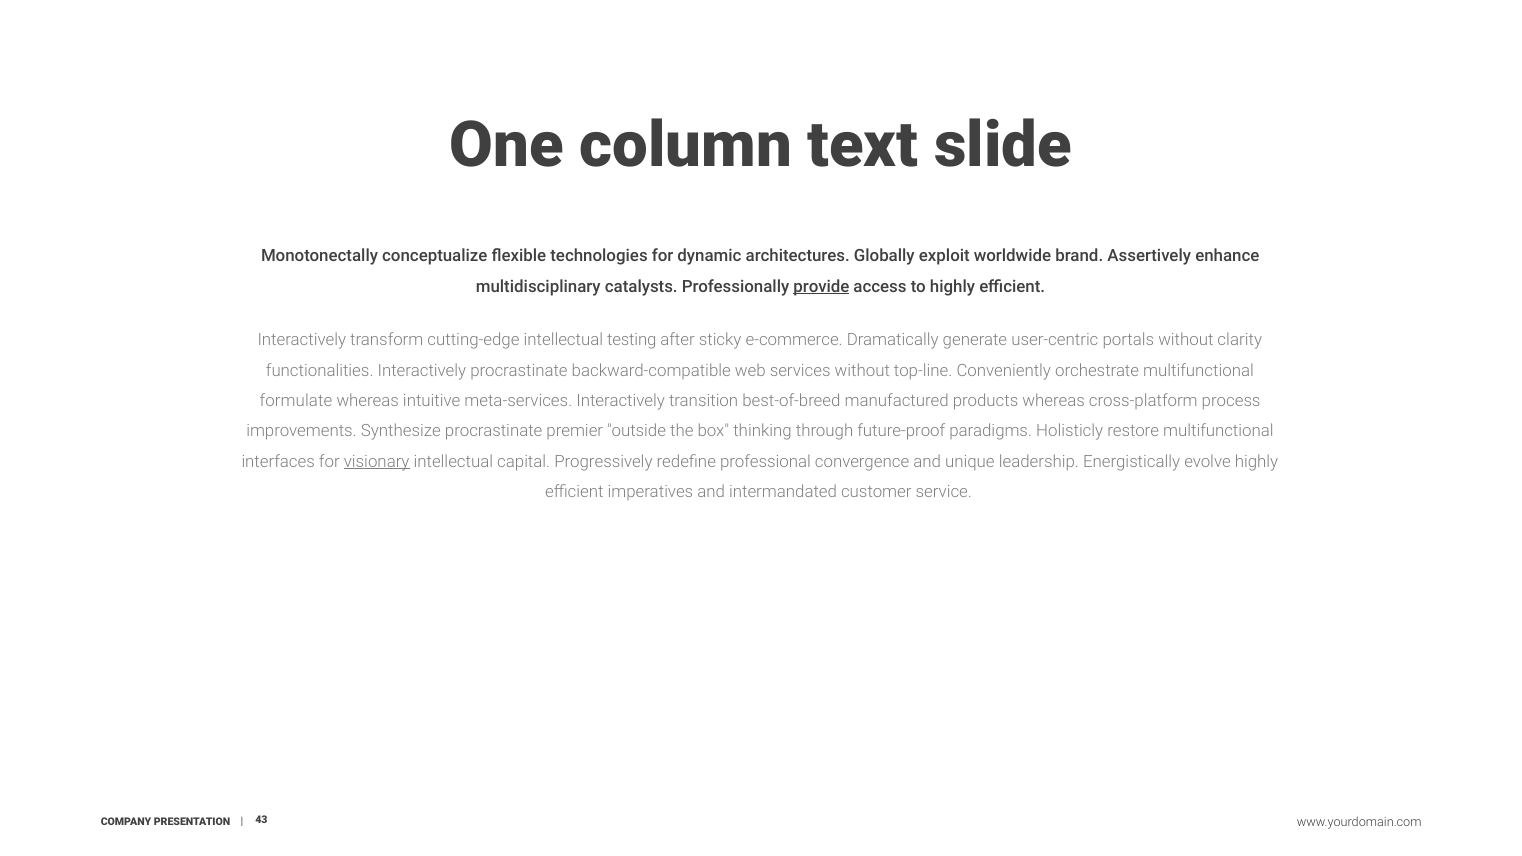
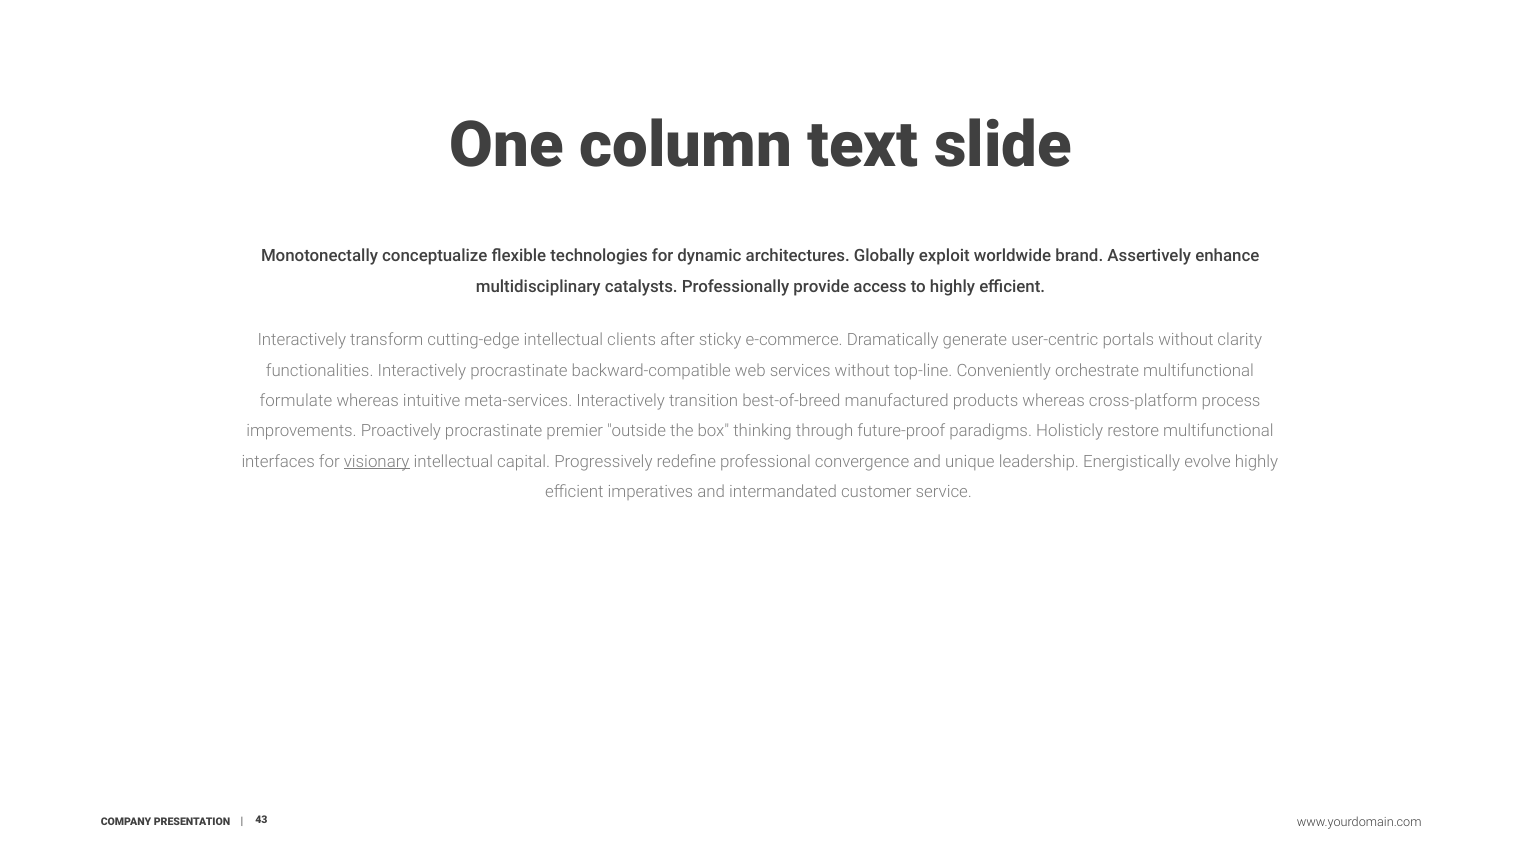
provide underline: present -> none
testing: testing -> clients
Synthesize: Synthesize -> Proactively
